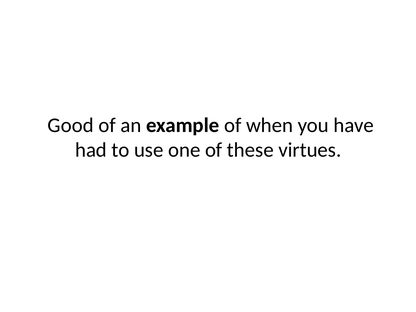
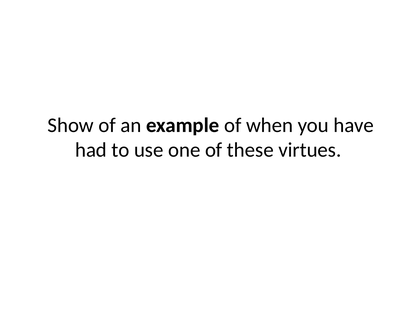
Good: Good -> Show
